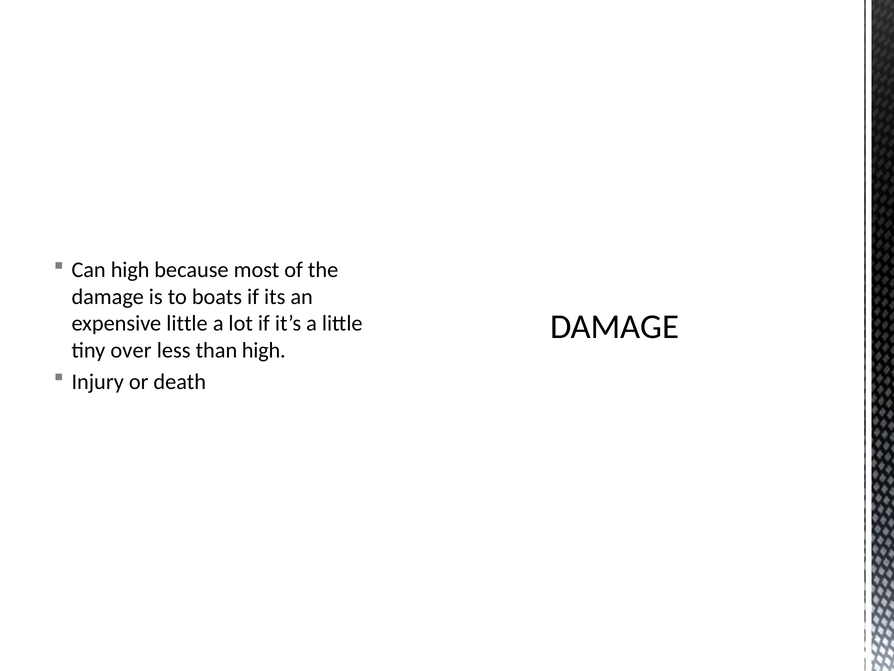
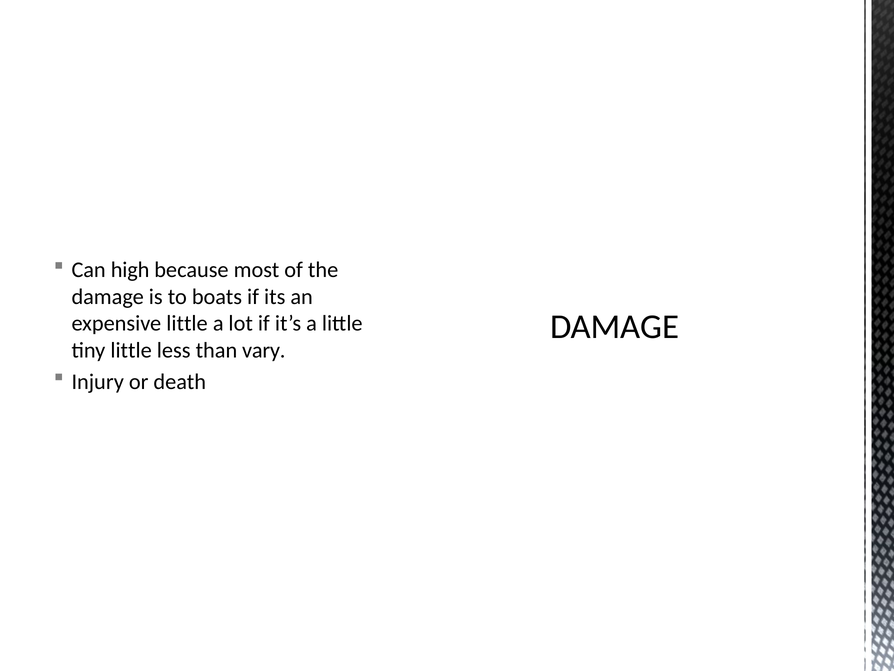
tiny over: over -> little
than high: high -> vary
